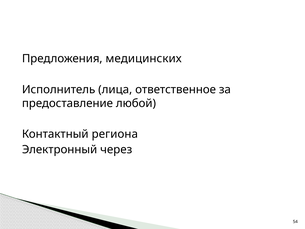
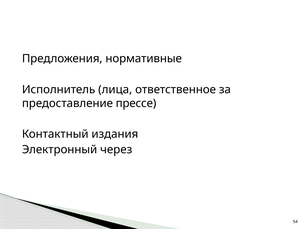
медицинских: медицинских -> нормативные
любой: любой -> прессе
региона: региона -> издания
